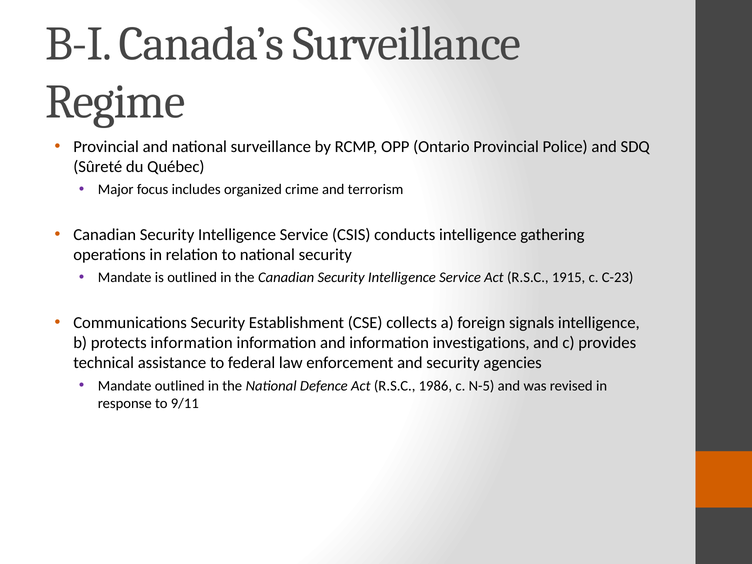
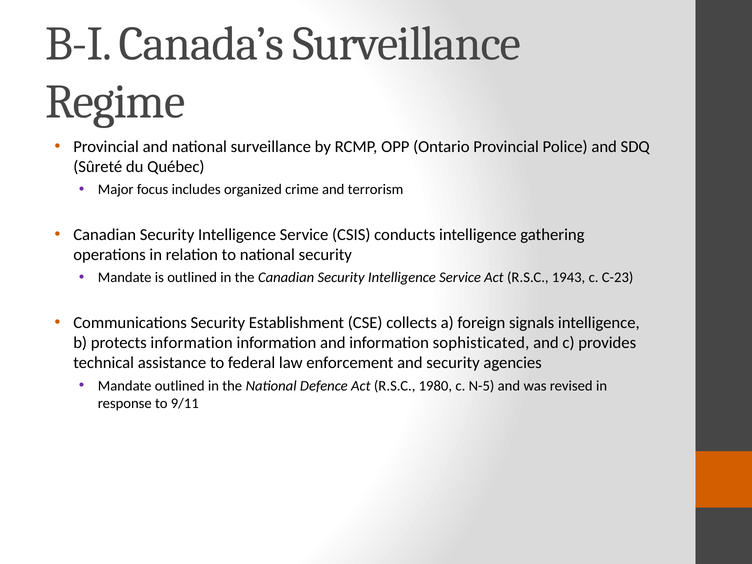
1915: 1915 -> 1943
investigations: investigations -> sophisticated
1986: 1986 -> 1980
